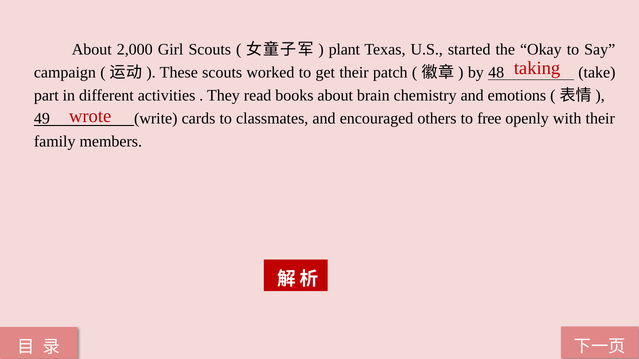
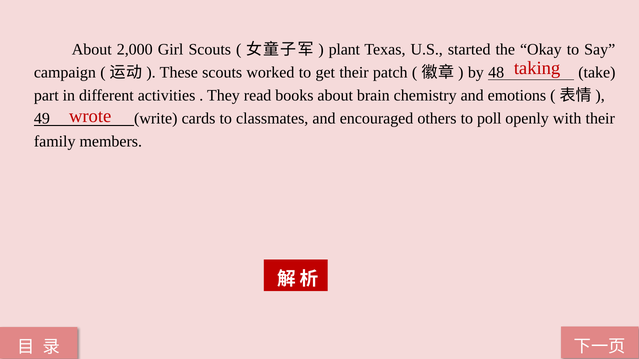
free: free -> poll
